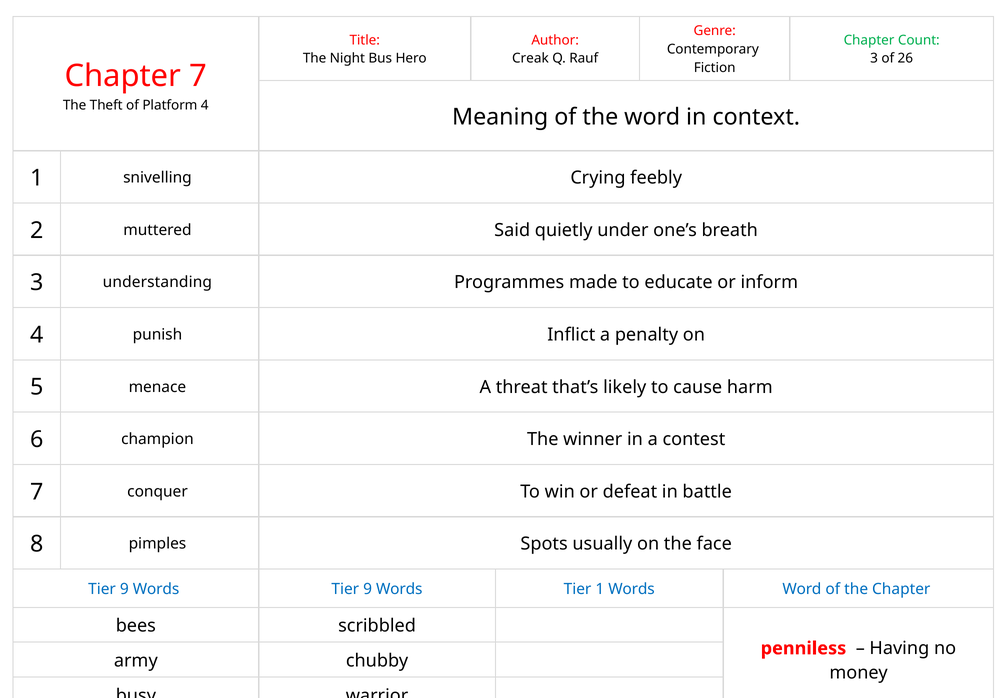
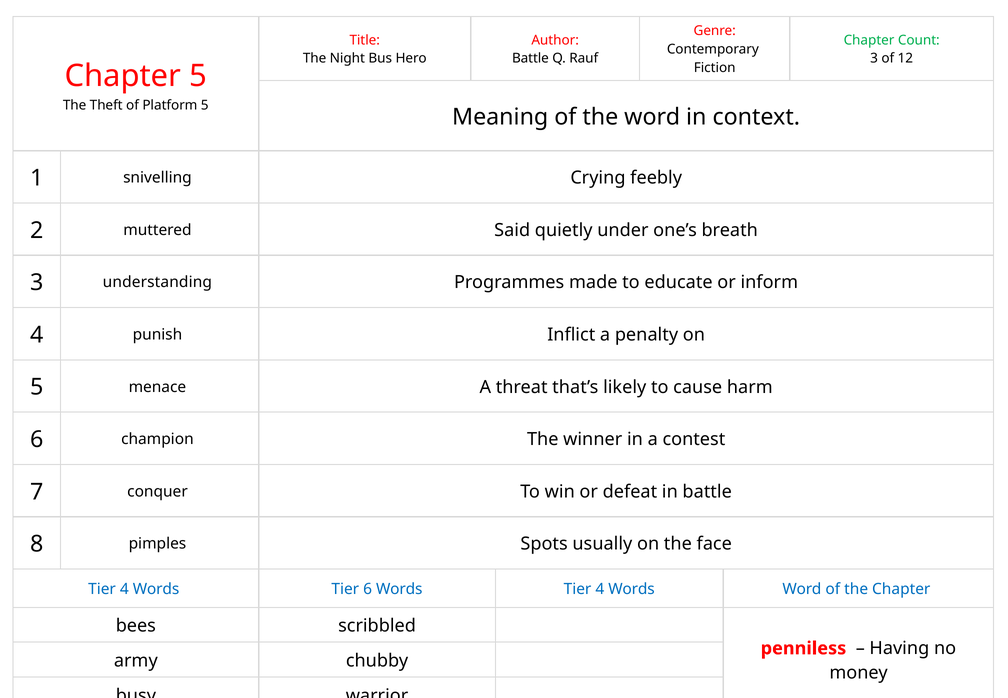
Creak at (530, 58): Creak -> Battle
26: 26 -> 12
Chapter 7: 7 -> 5
Platform 4: 4 -> 5
9 at (124, 589): 9 -> 4
Words Tier 9: 9 -> 6
Words Tier 1: 1 -> 4
